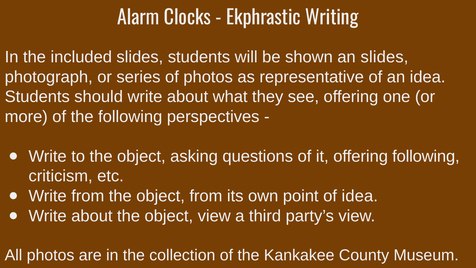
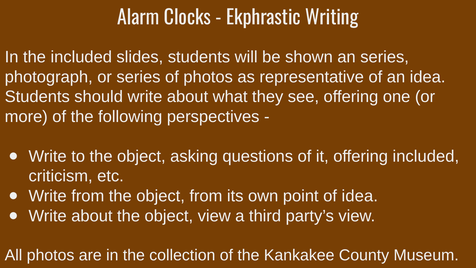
an slides: slides -> series
offering following: following -> included
